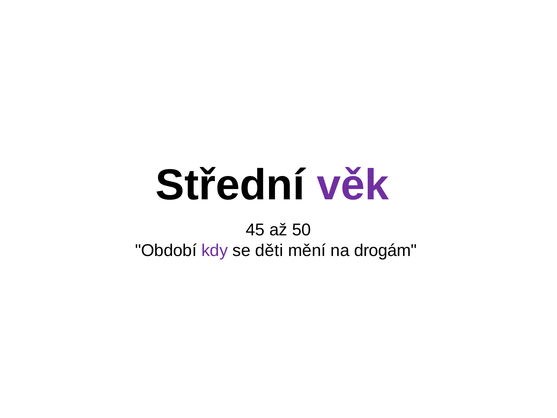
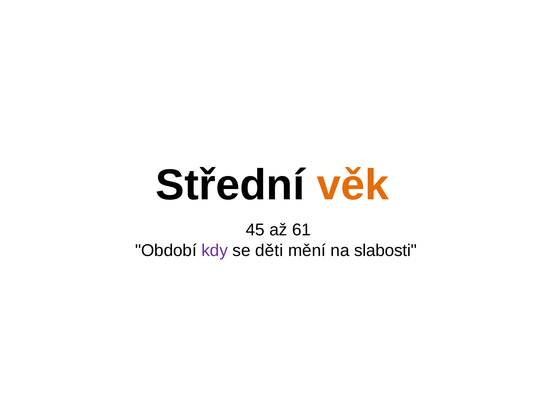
věk colour: purple -> orange
50: 50 -> 61
drogám: drogám -> slabosti
